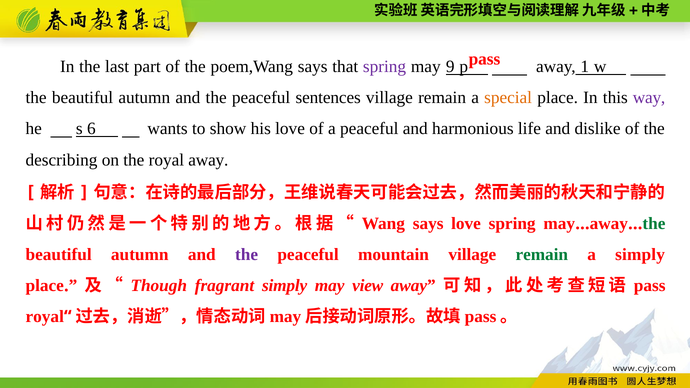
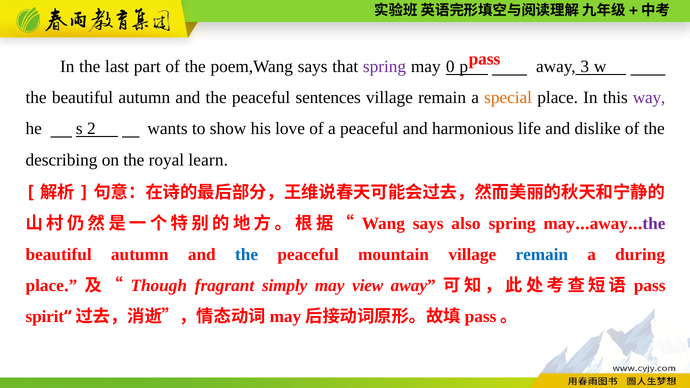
9: 9 -> 0
1: 1 -> 3
6: 6 -> 2
royal away: away -> learn
says love: love -> also
the at (654, 224) colour: green -> purple
the at (247, 255) colour: purple -> blue
remain at (542, 255) colour: green -> blue
a simply: simply -> during
royal at (45, 317): royal -> spirit
